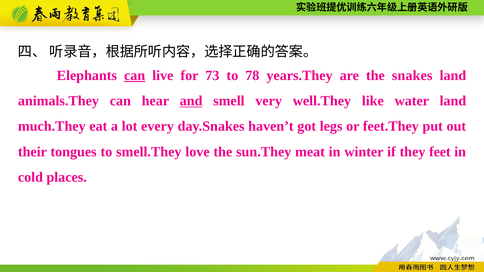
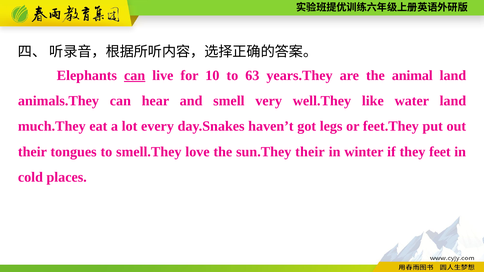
73: 73 -> 10
78: 78 -> 63
snakes: snakes -> animal
and underline: present -> none
sun.They meat: meat -> their
